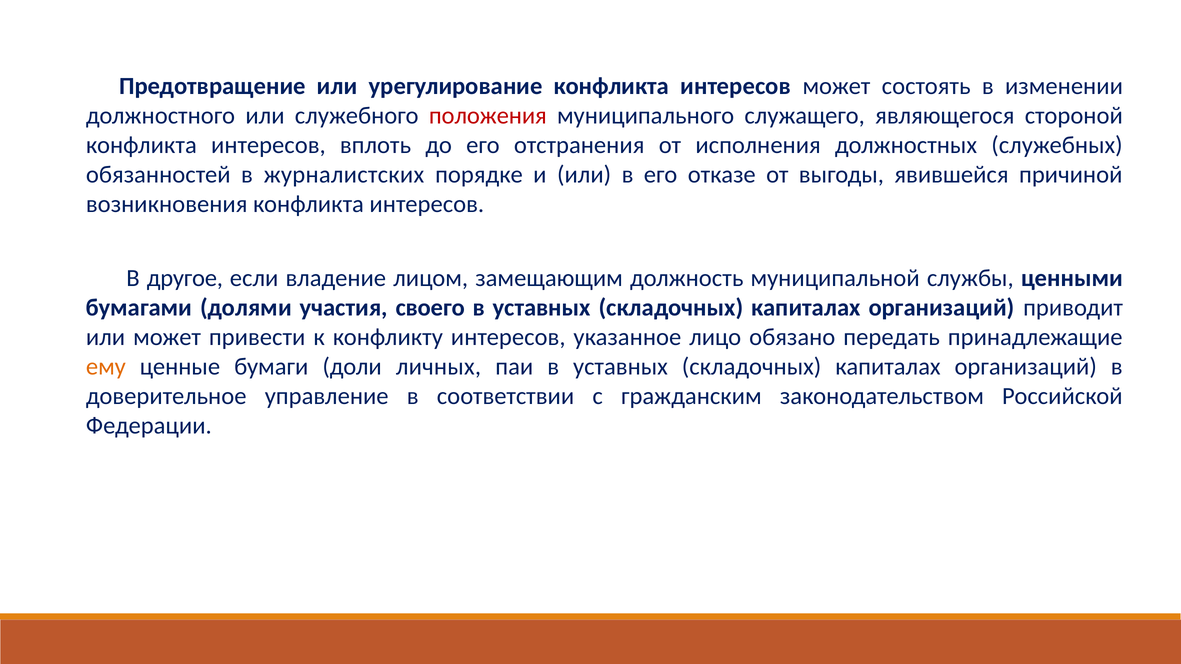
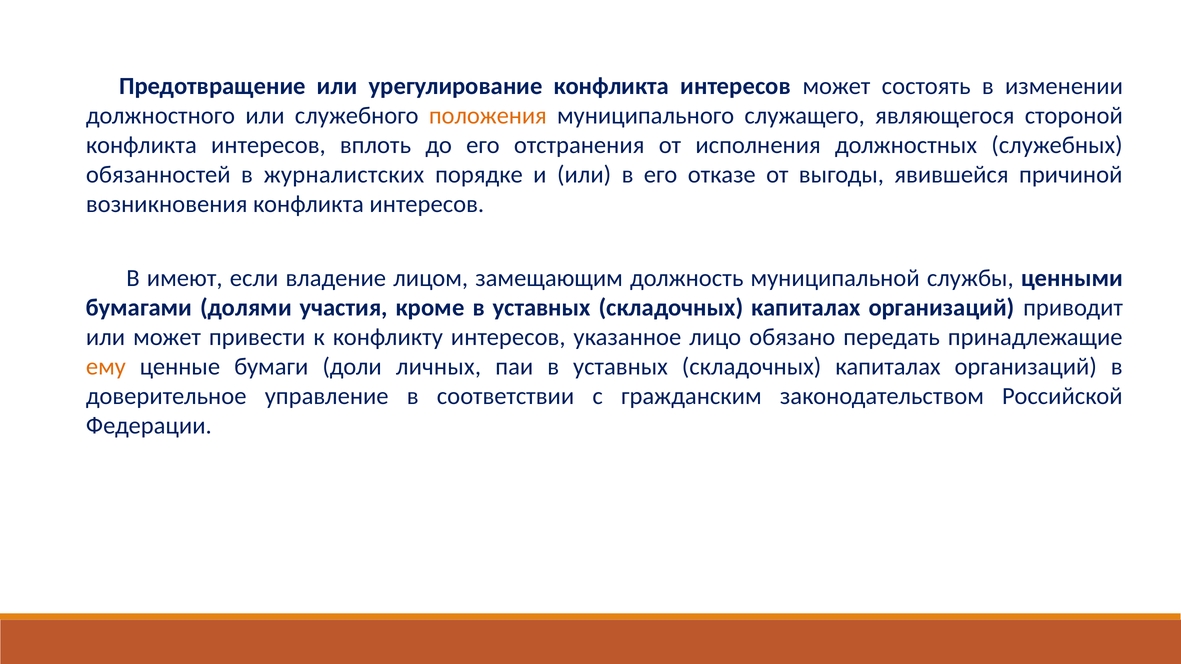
положения colour: red -> orange
другое: другое -> имеют
своего: своего -> кроме
